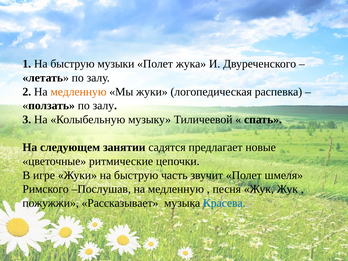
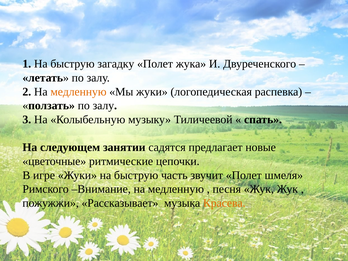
музыки: музыки -> загадку
Послушав: Послушав -> Внимание
Красева colour: blue -> orange
